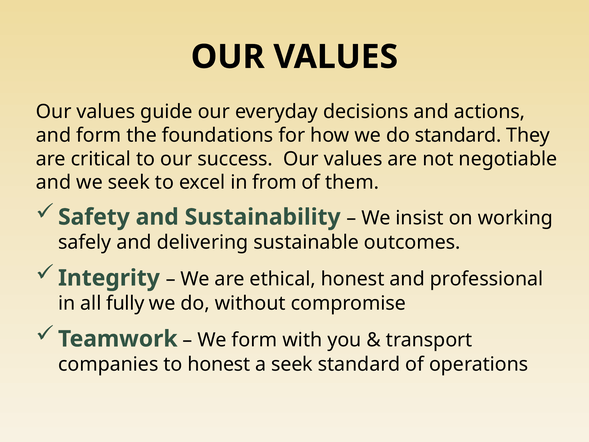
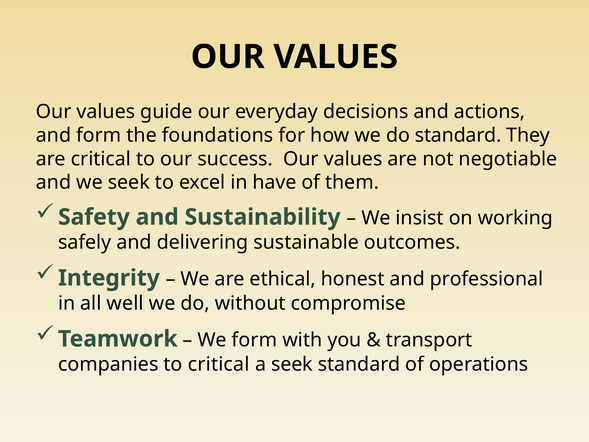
from: from -> have
fully: fully -> well
to honest: honest -> critical
